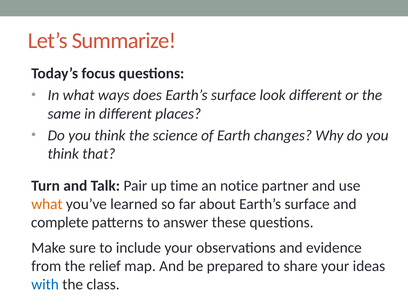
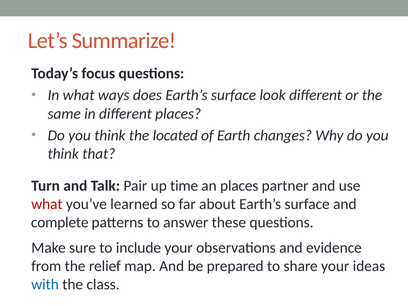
science: science -> located
an notice: notice -> places
what at (47, 204) colour: orange -> red
